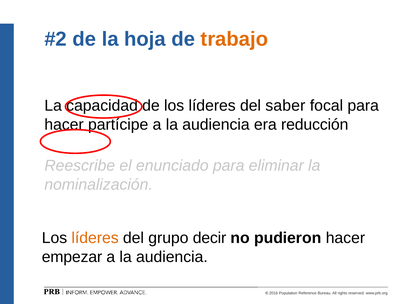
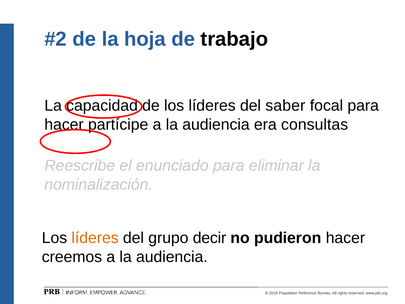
trabajo colour: orange -> black
reducción: reducción -> consultas
empezar: empezar -> creemos
